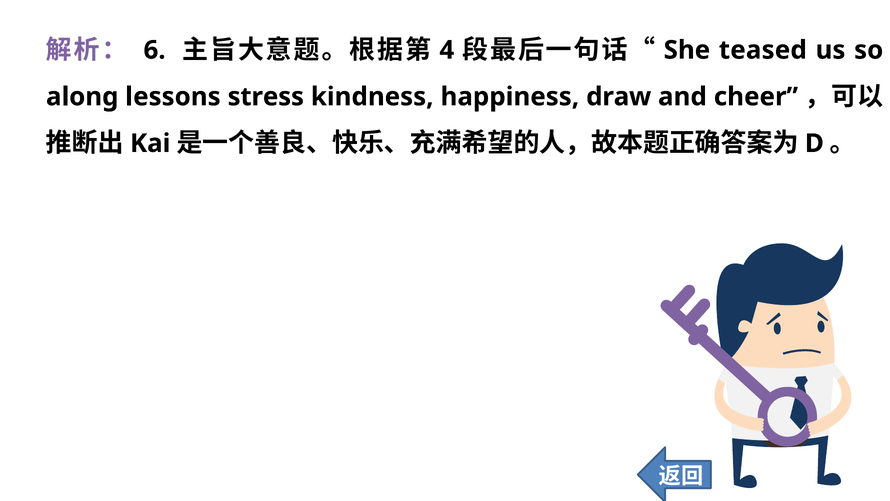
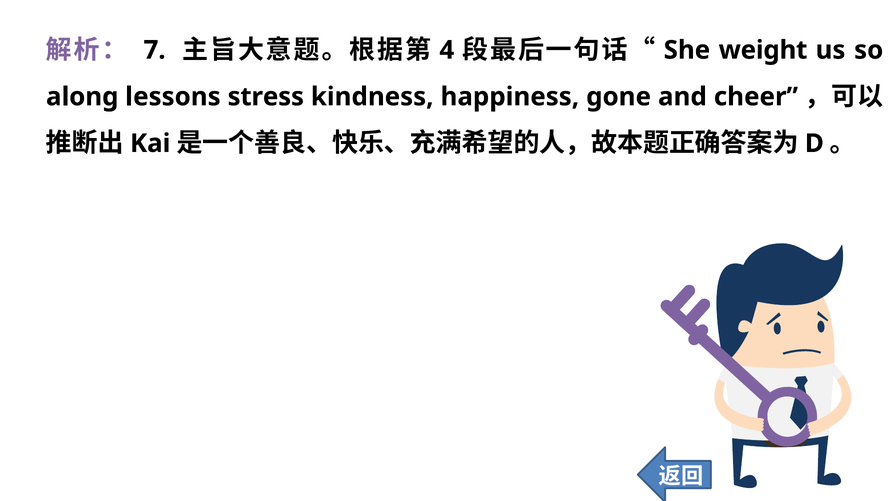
6: 6 -> 7
teased: teased -> weight
draw: draw -> gone
